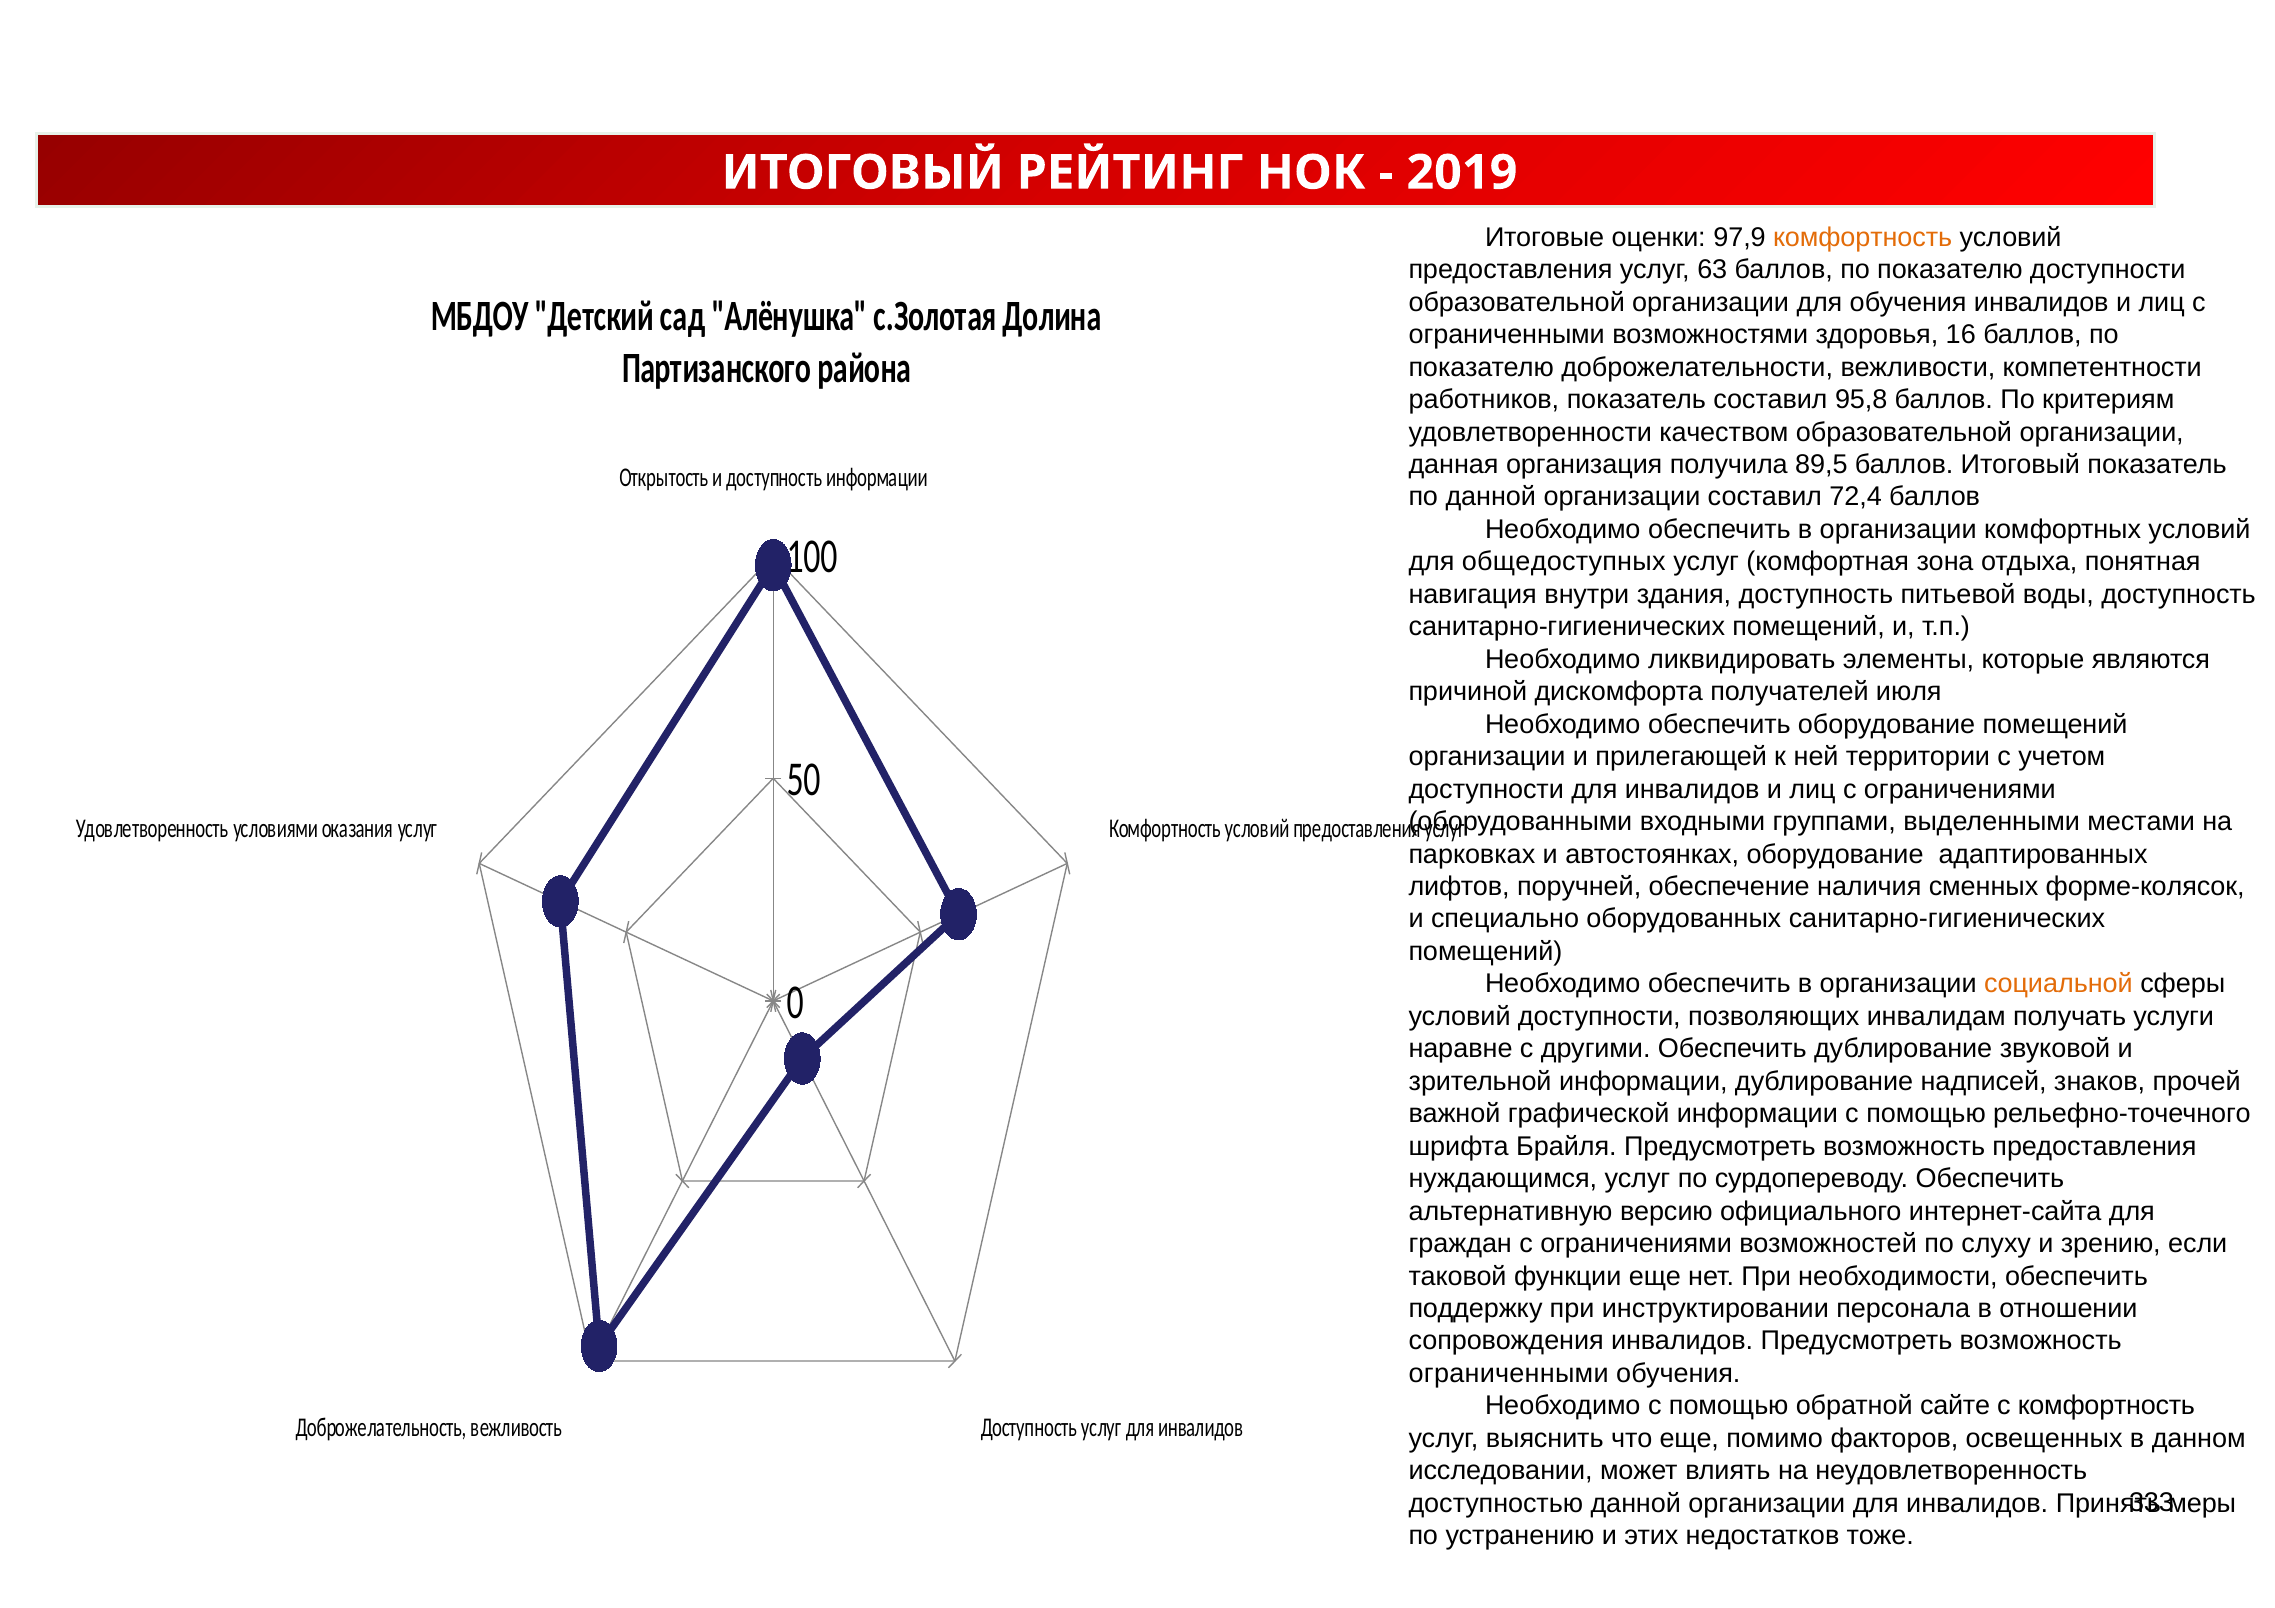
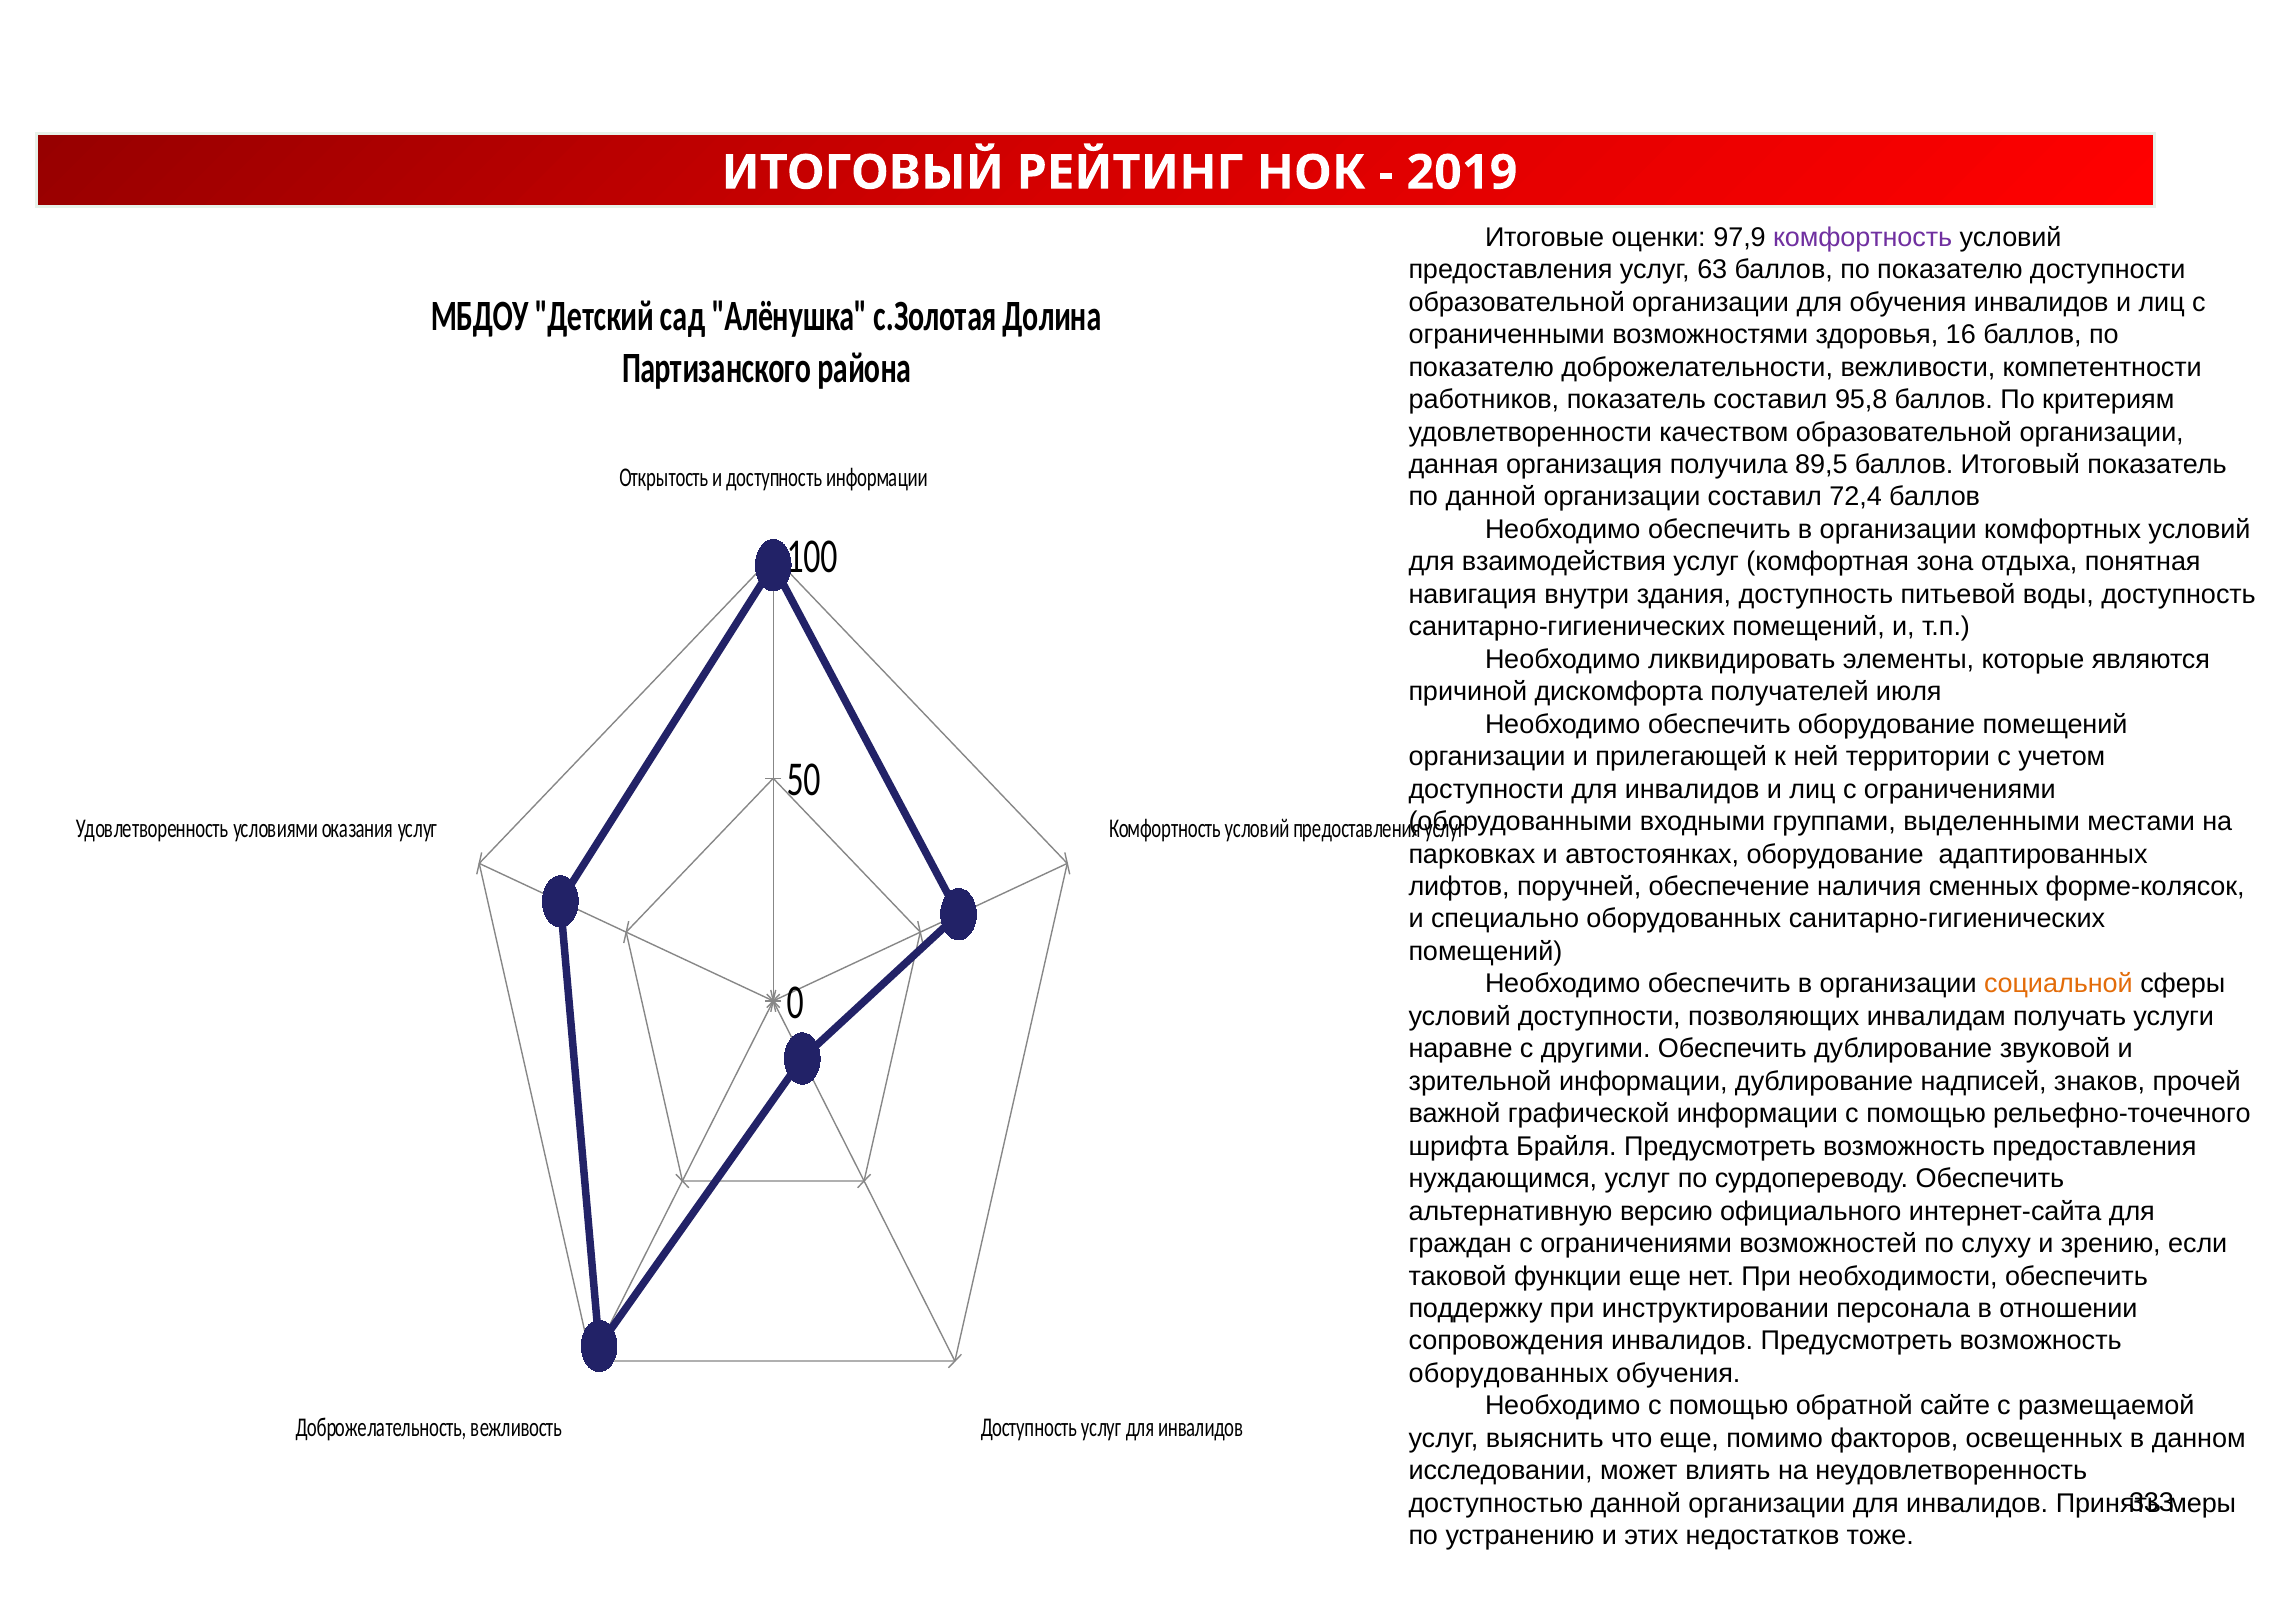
комфортность at (1863, 237) colour: orange -> purple
общедоступных: общедоступных -> взаимодействия
ограниченными at (1509, 1374): ограниченными -> оборудованных
с комфортность: комфортность -> размещаемой
